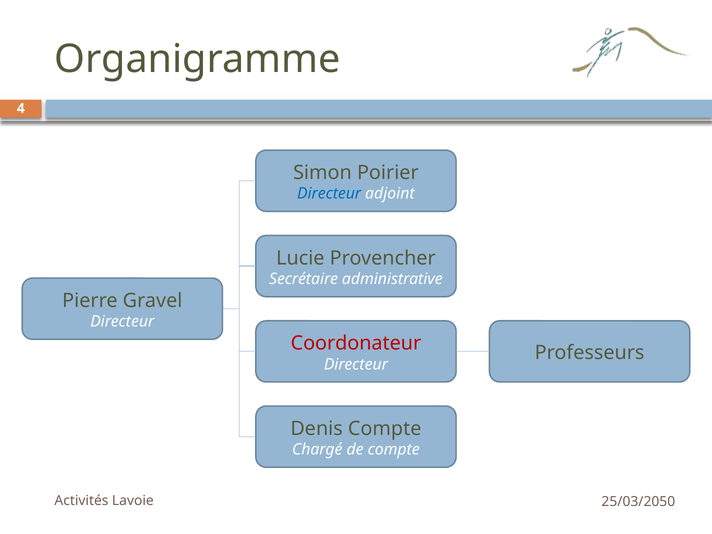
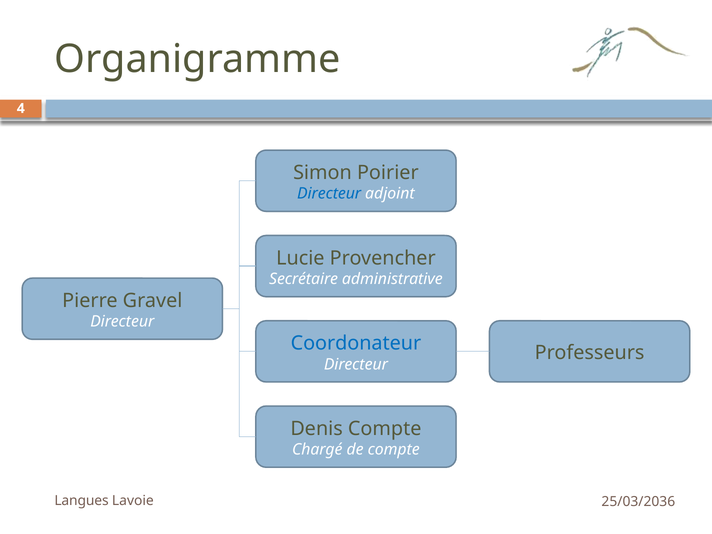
Coordonateur colour: red -> blue
Activités: Activités -> Langues
25/03/2050: 25/03/2050 -> 25/03/2036
